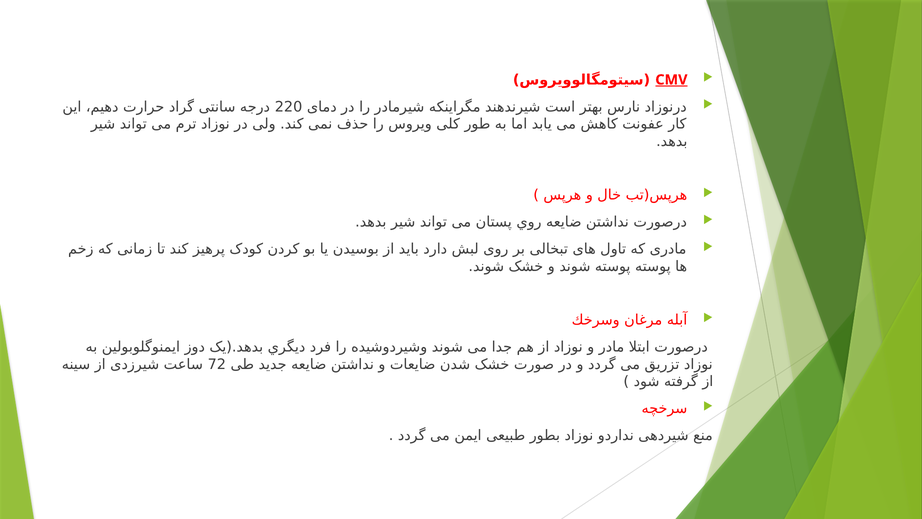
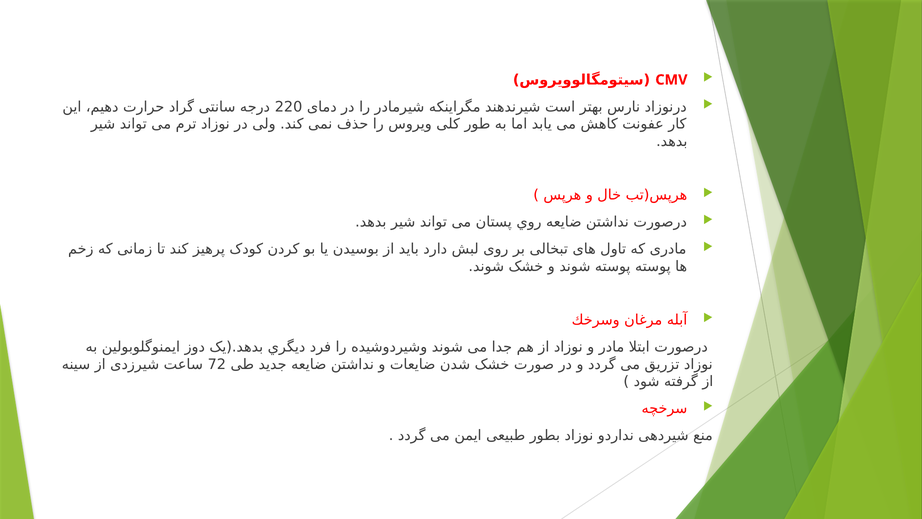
CMV underline: present -> none
